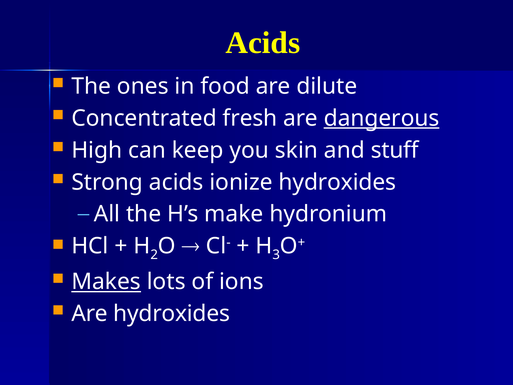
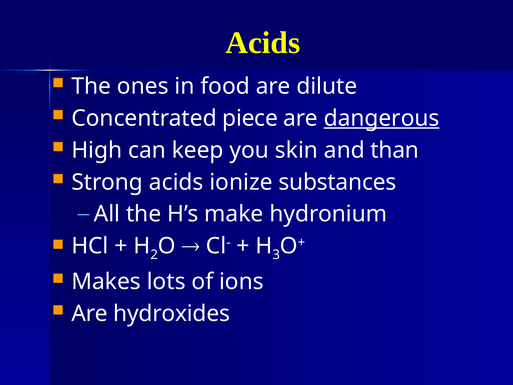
fresh: fresh -> piece
stuff: stuff -> than
ionize hydroxides: hydroxides -> substances
Makes underline: present -> none
